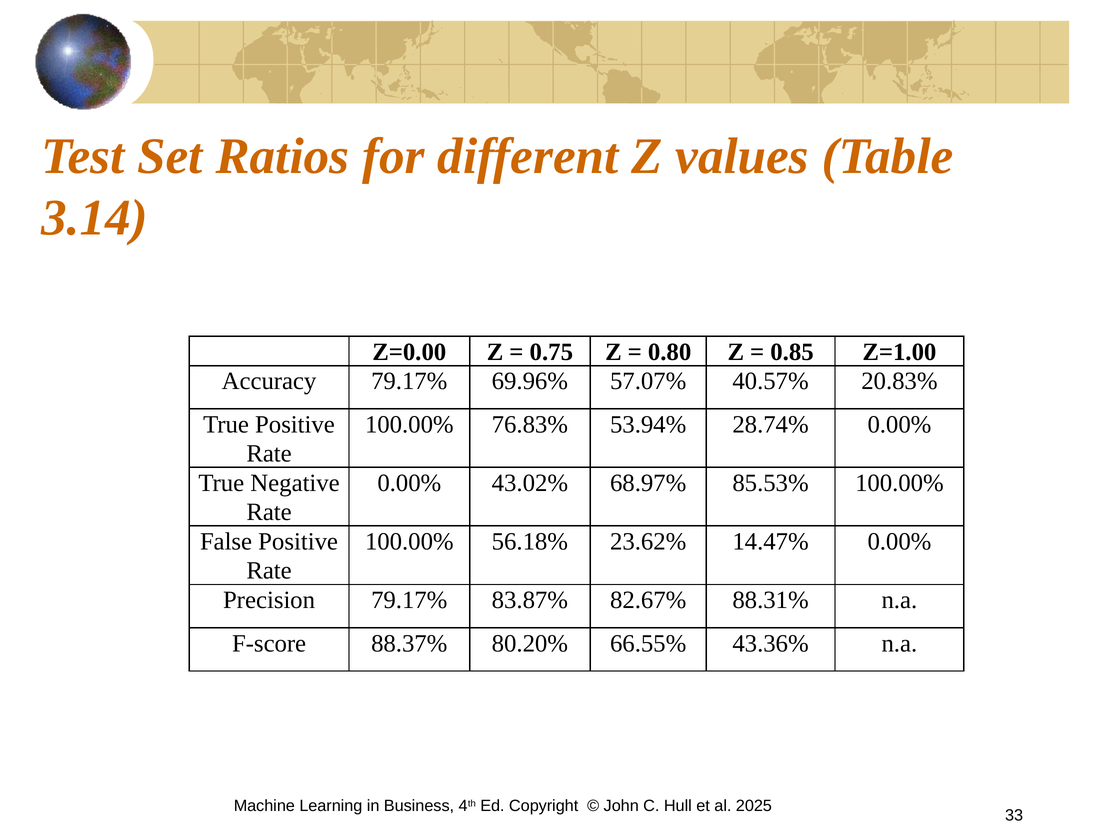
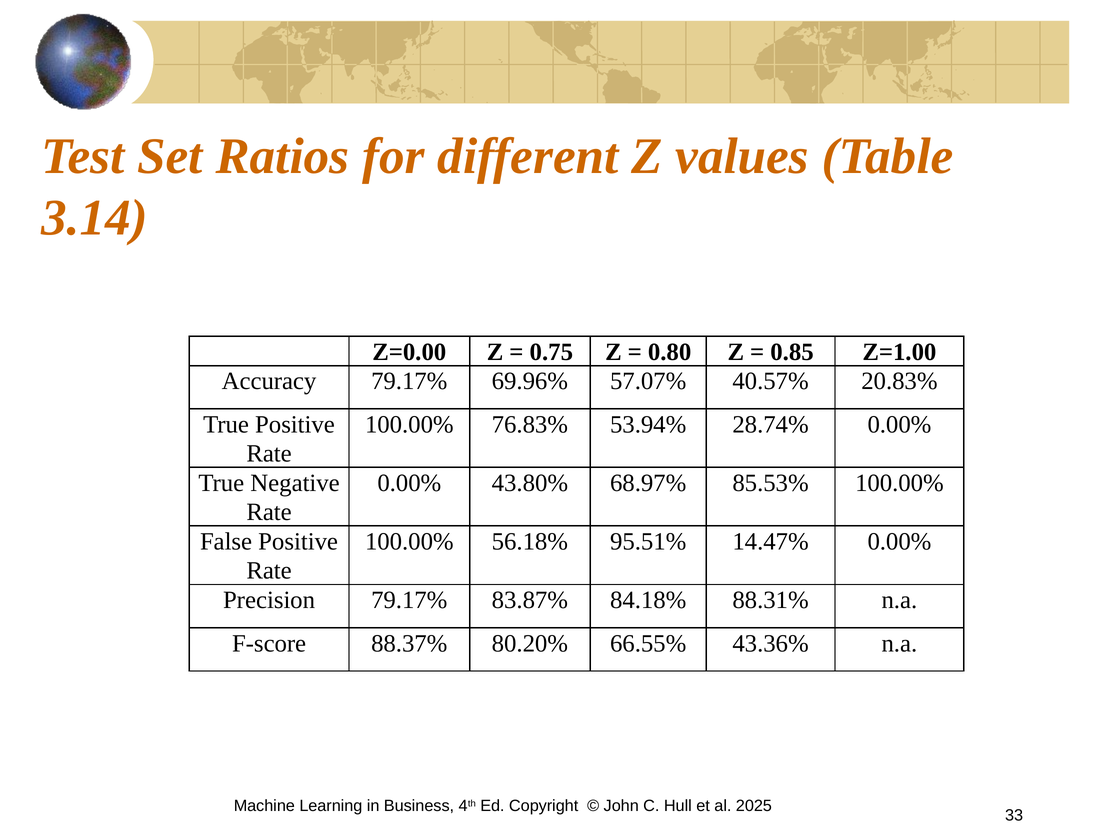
43.02%: 43.02% -> 43.80%
23.62%: 23.62% -> 95.51%
82.67%: 82.67% -> 84.18%
